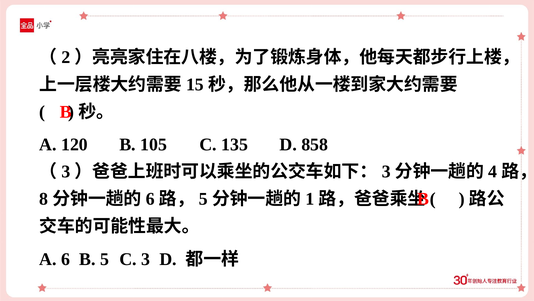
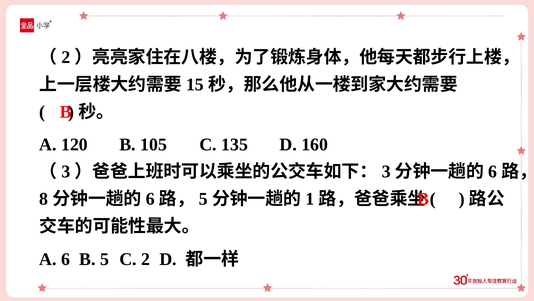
858: 858 -> 160
4 at (493, 171): 4 -> 6
C 3: 3 -> 2
